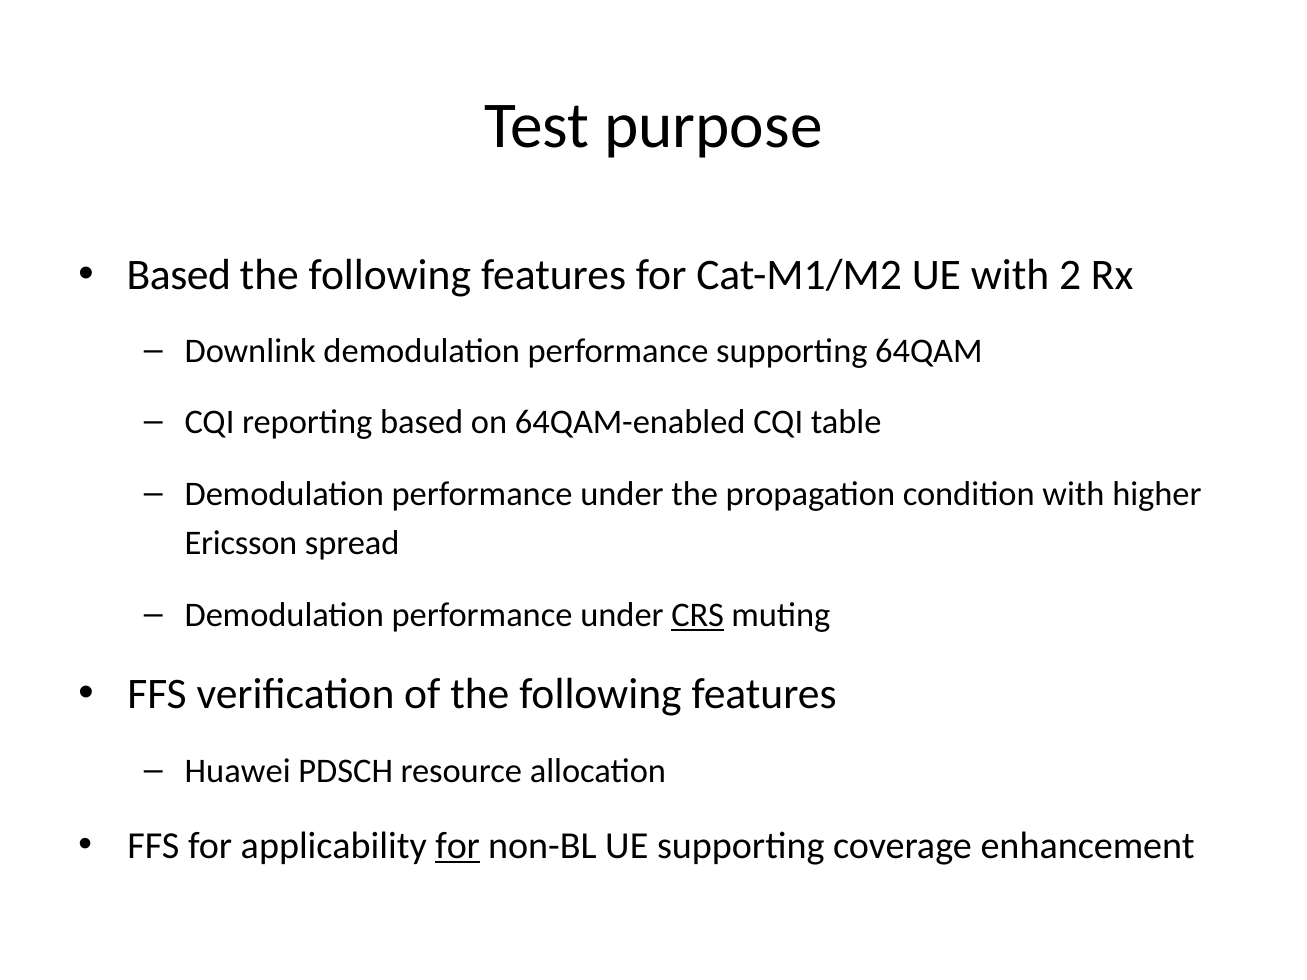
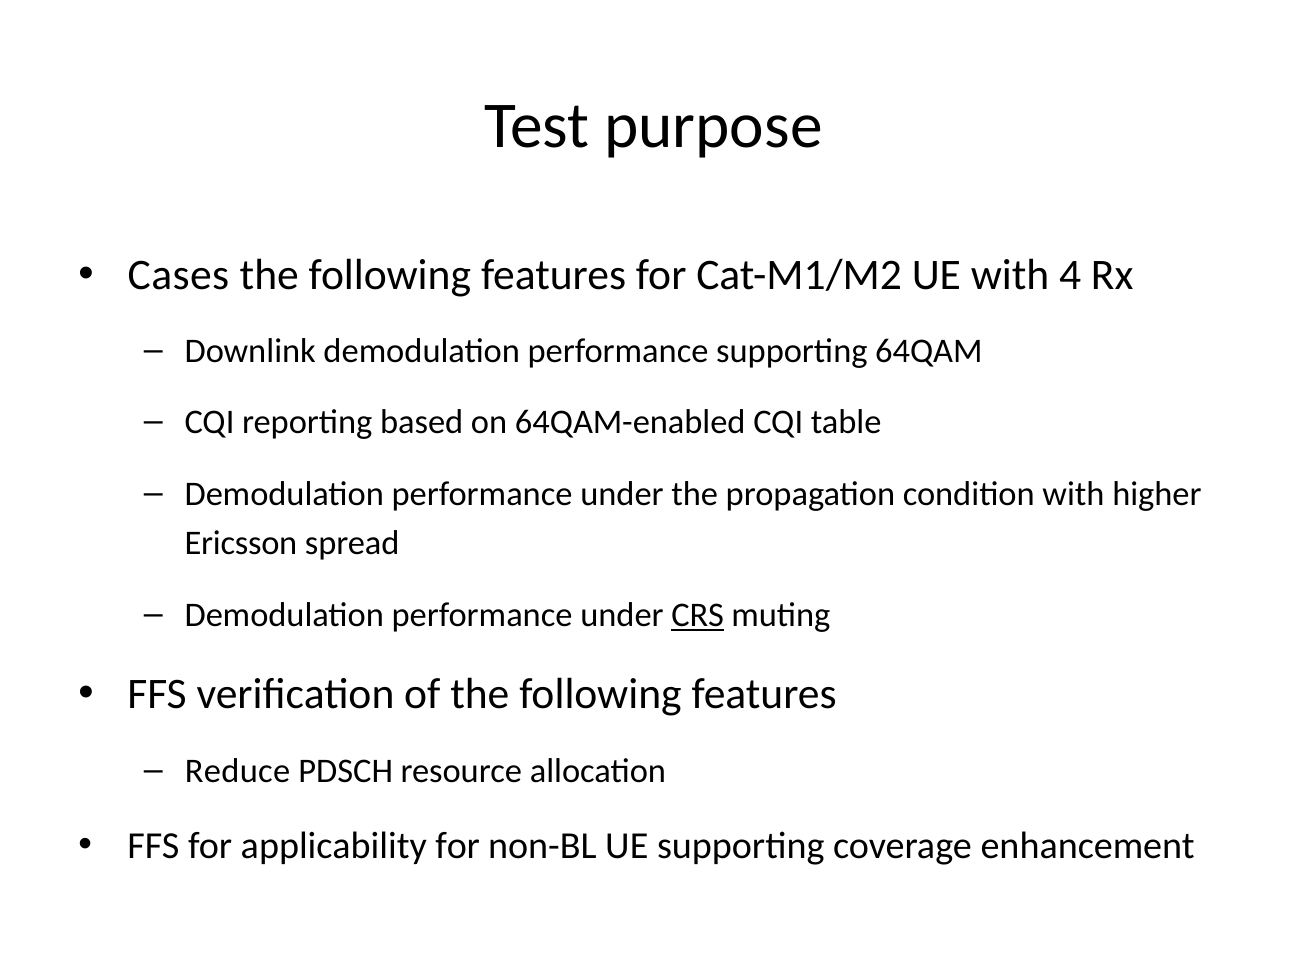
Based at (179, 275): Based -> Cases
2: 2 -> 4
Huawei: Huawei -> Reduce
for at (458, 846) underline: present -> none
